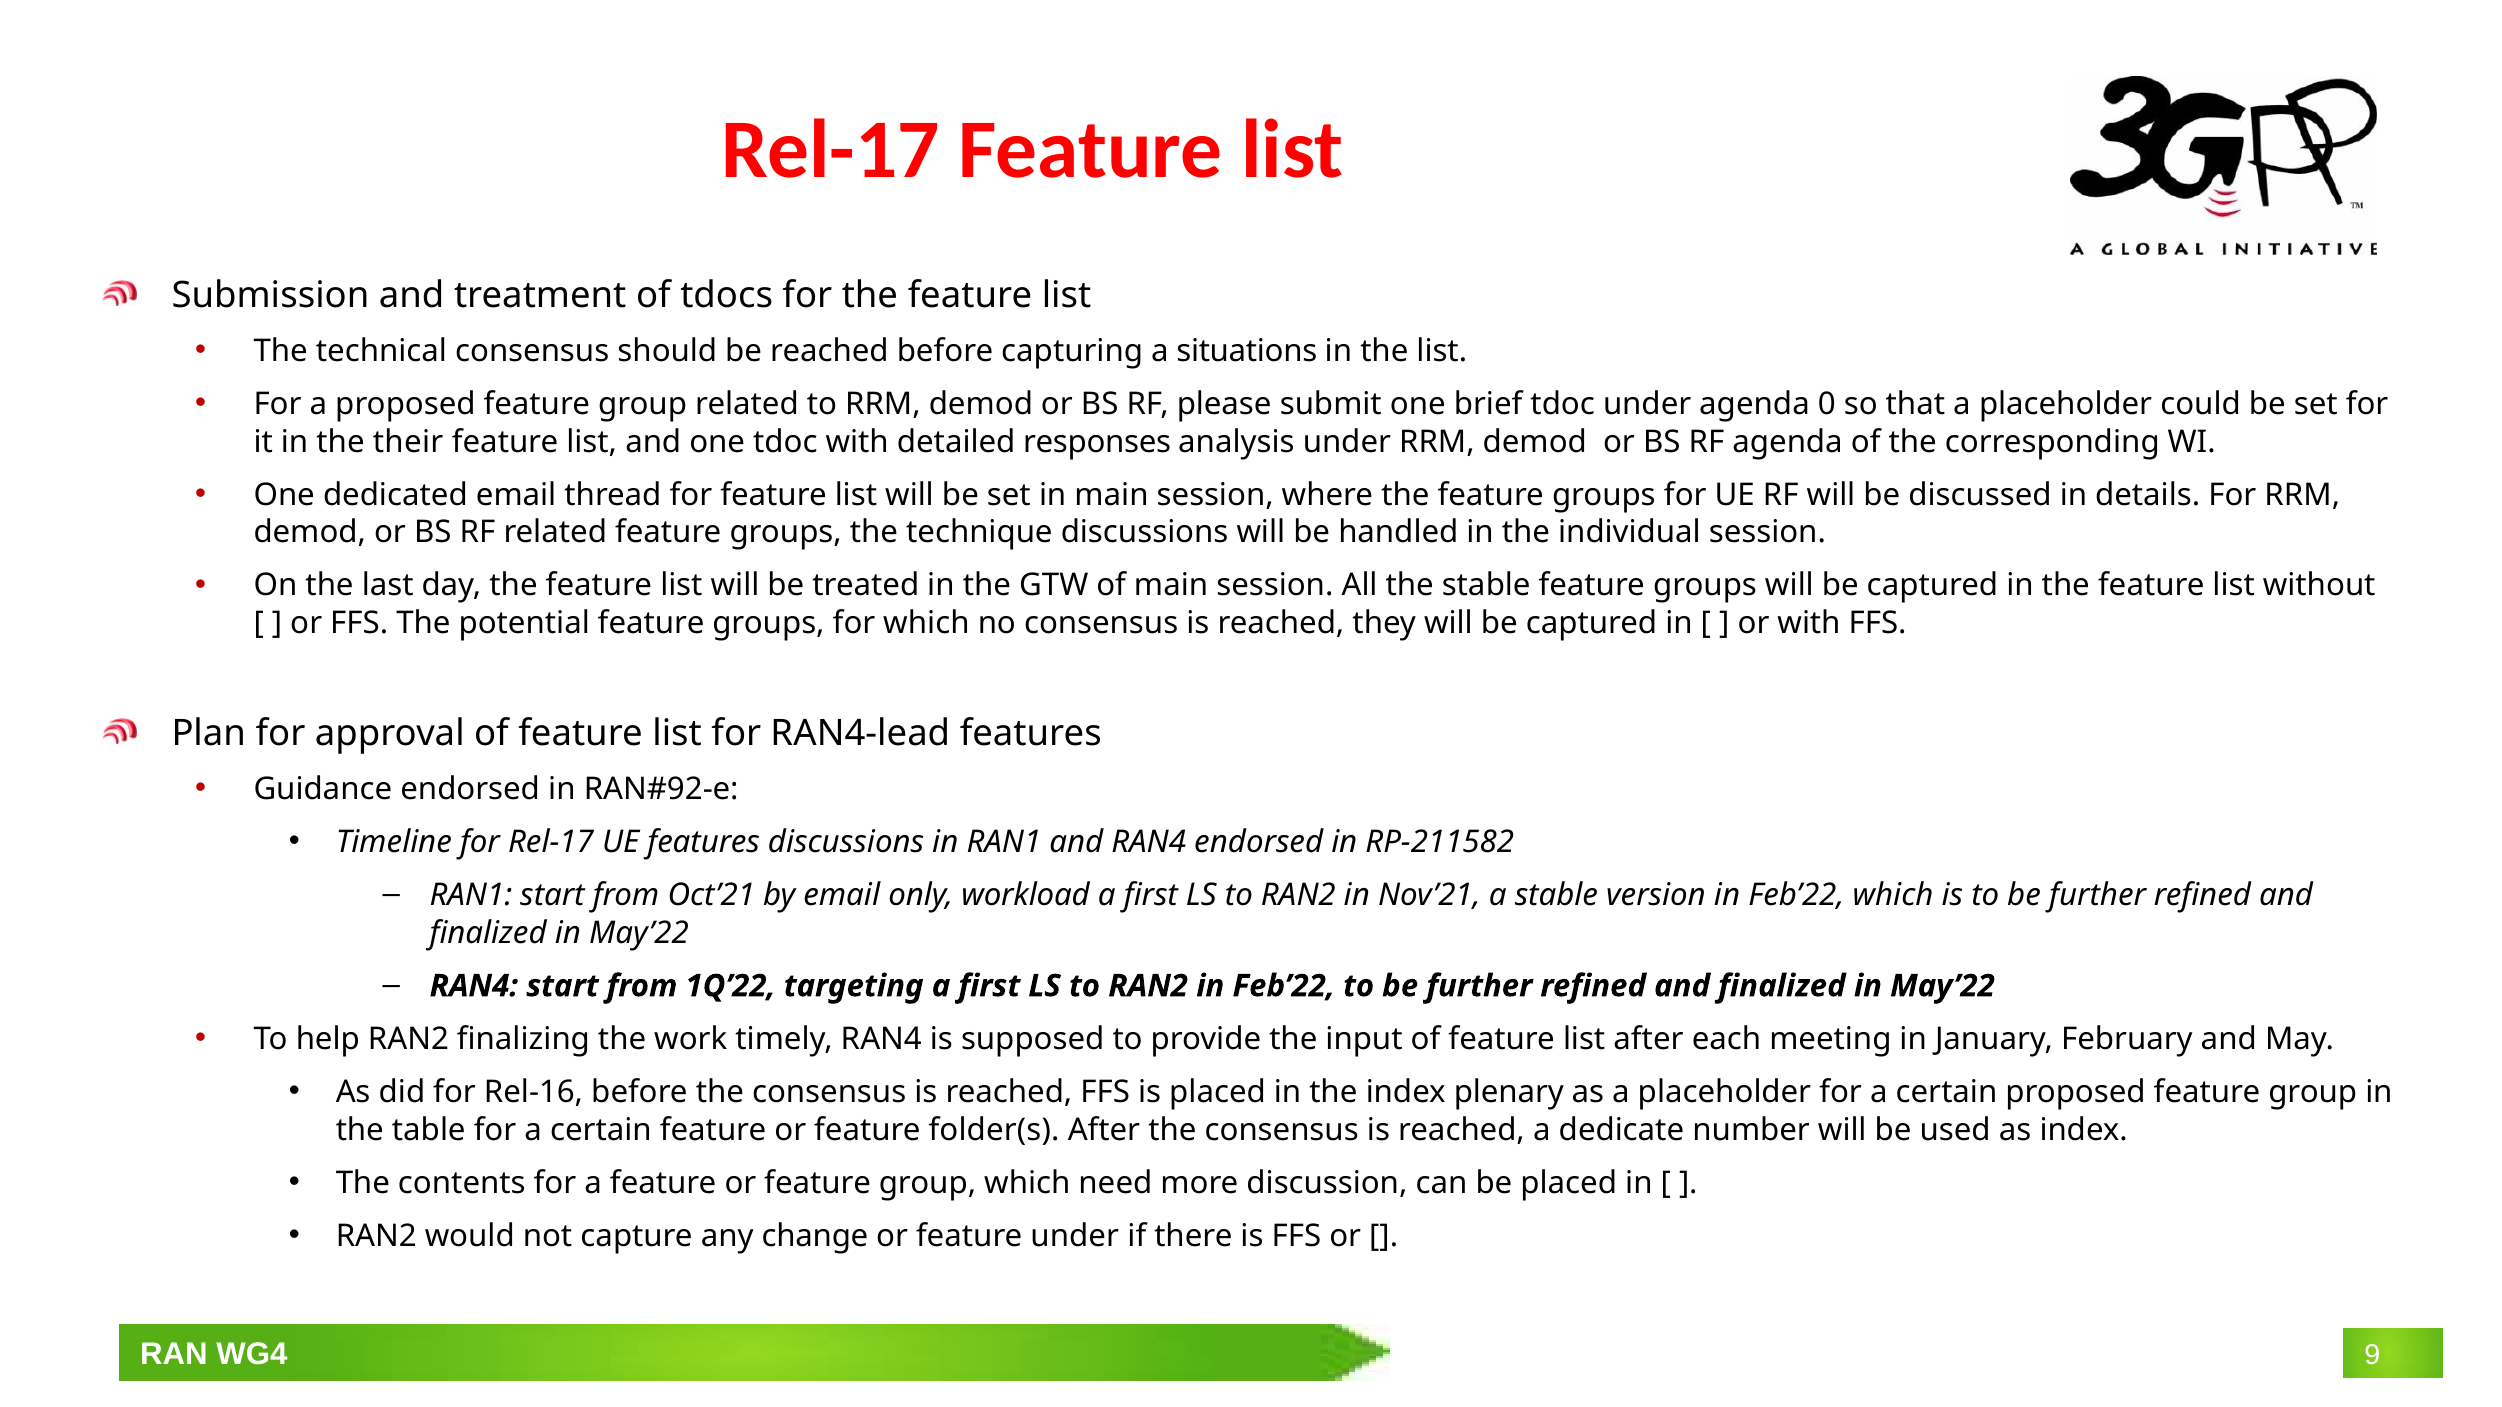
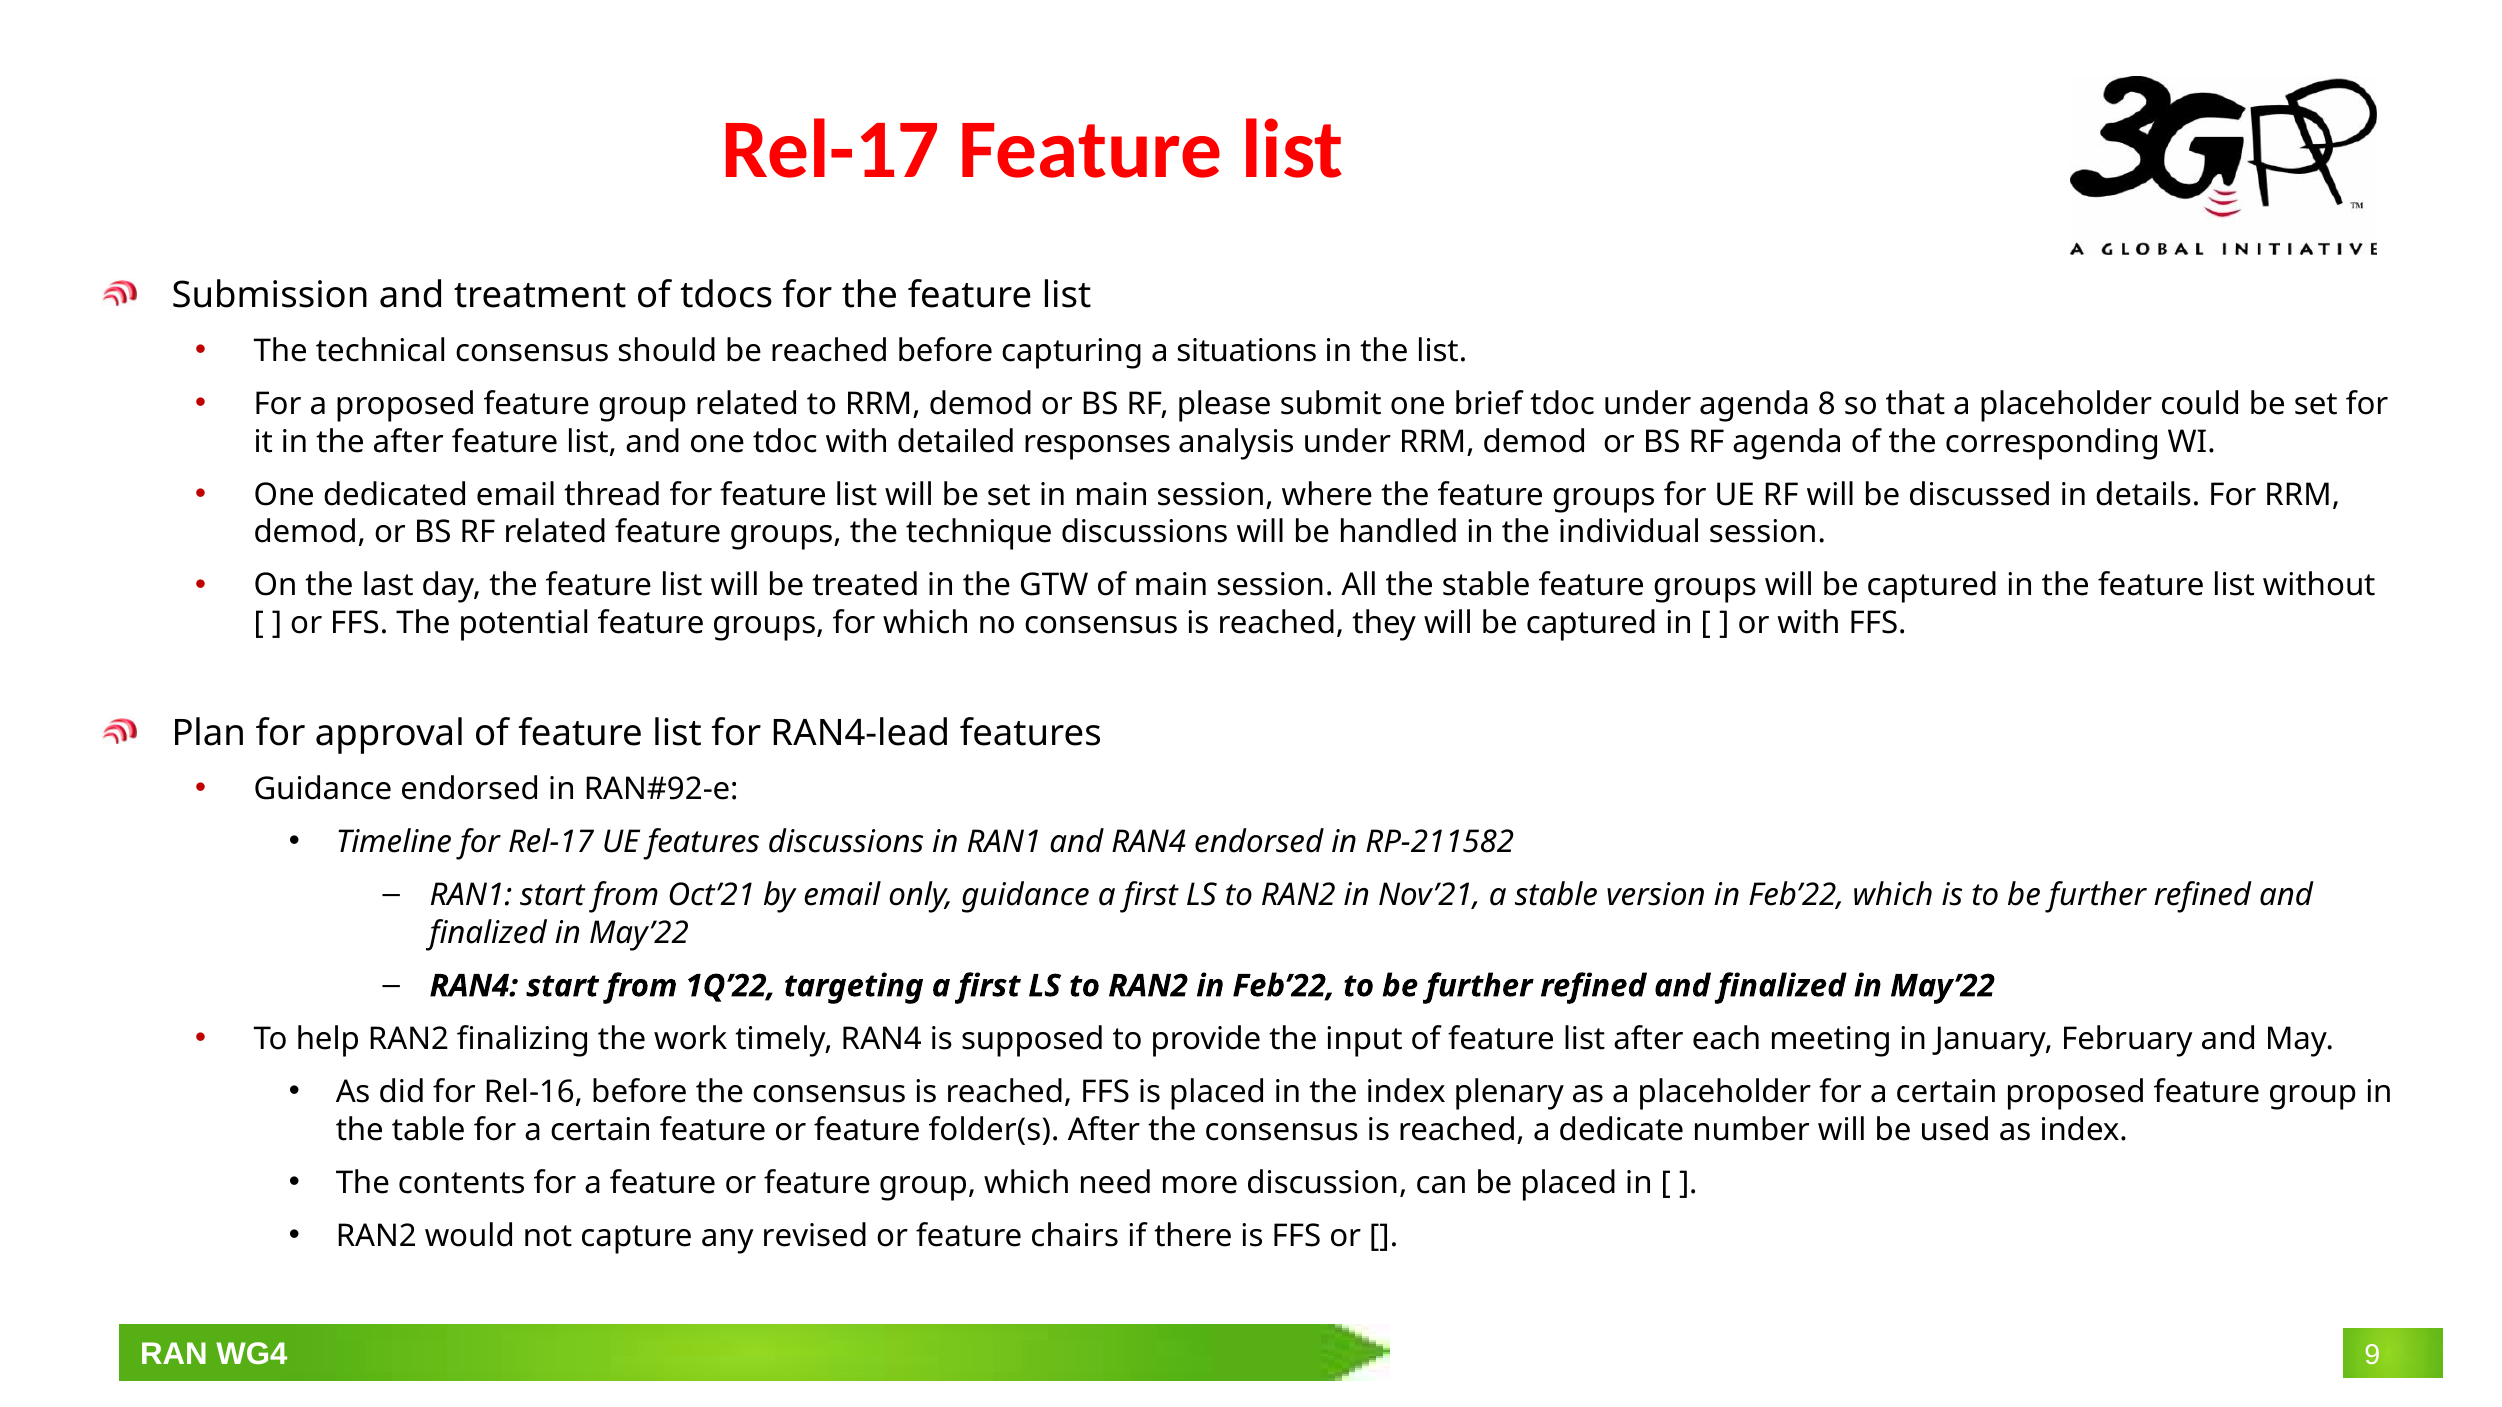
0: 0 -> 8
the their: their -> after
only workload: workload -> guidance
change: change -> revised
feature under: under -> chairs
